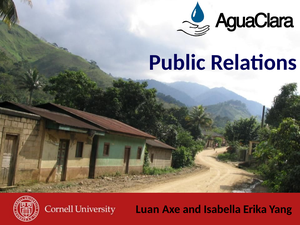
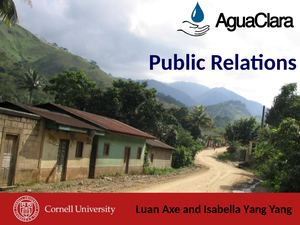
Isabella Erika: Erika -> Yang
